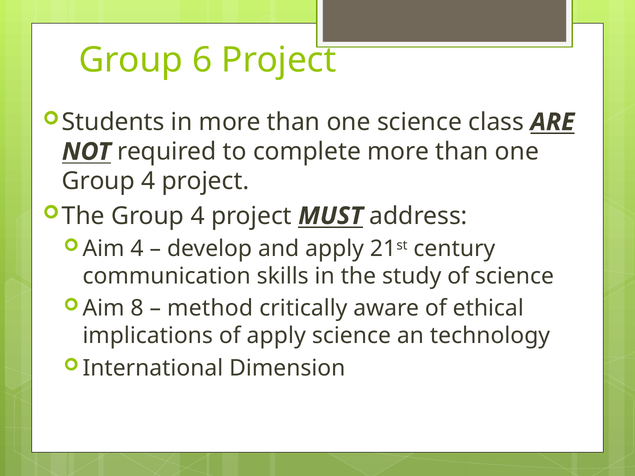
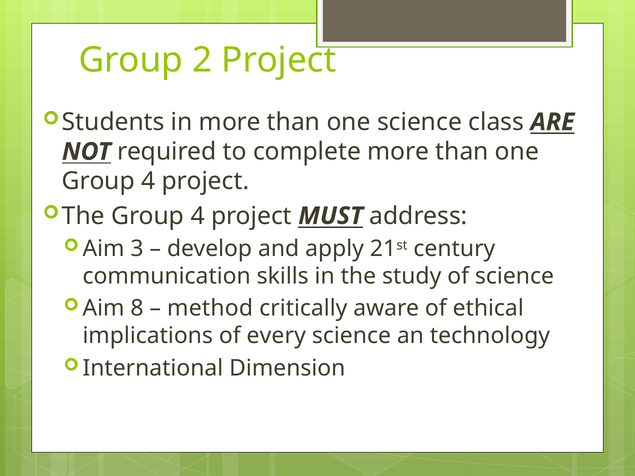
6: 6 -> 2
Aim 4: 4 -> 3
of apply: apply -> every
